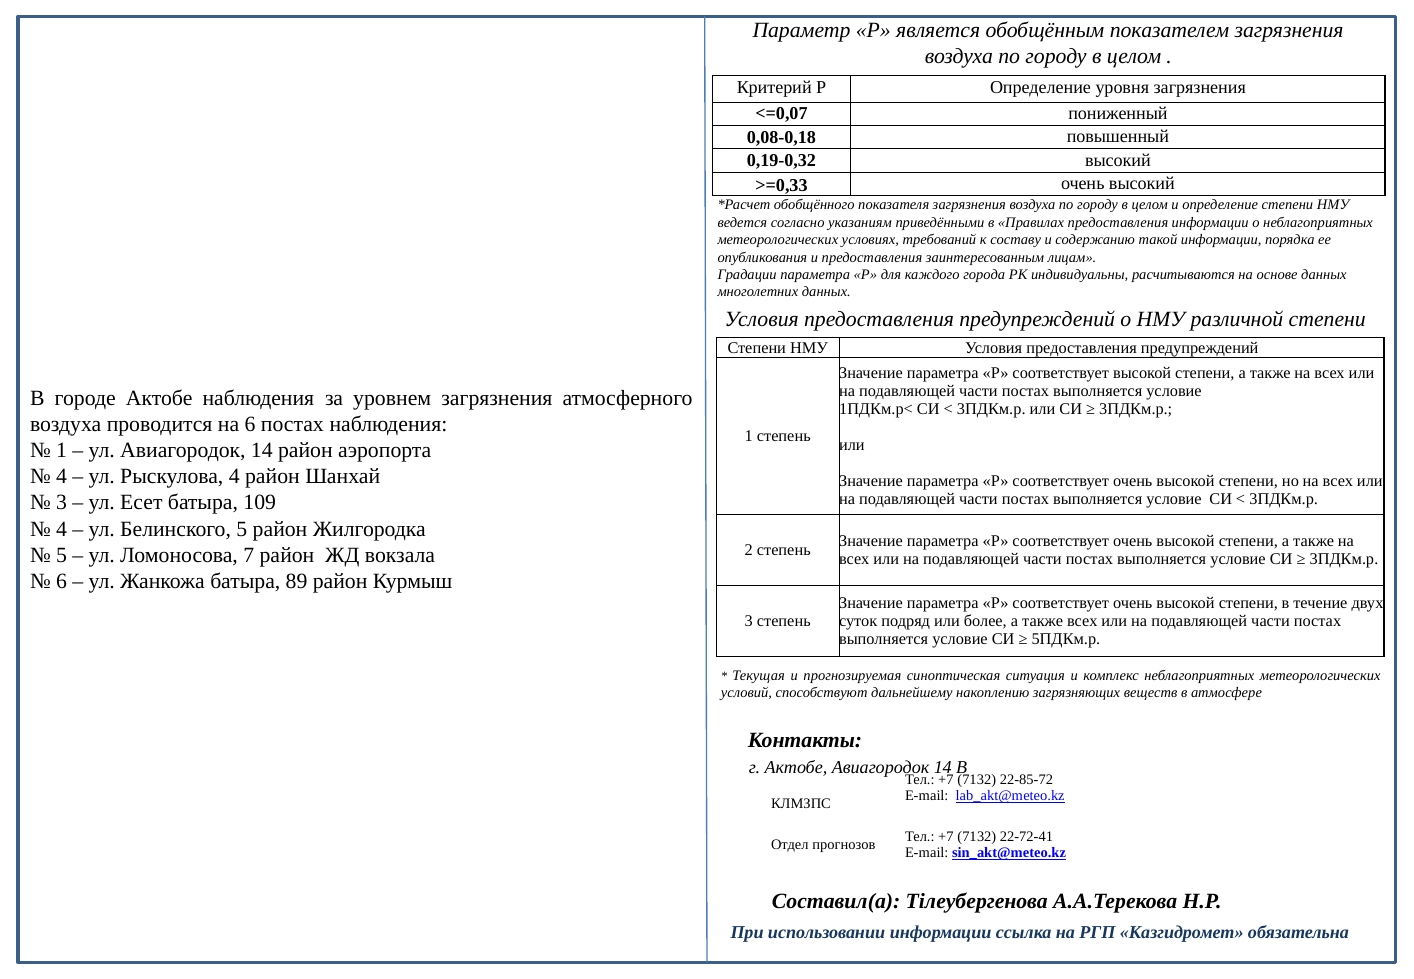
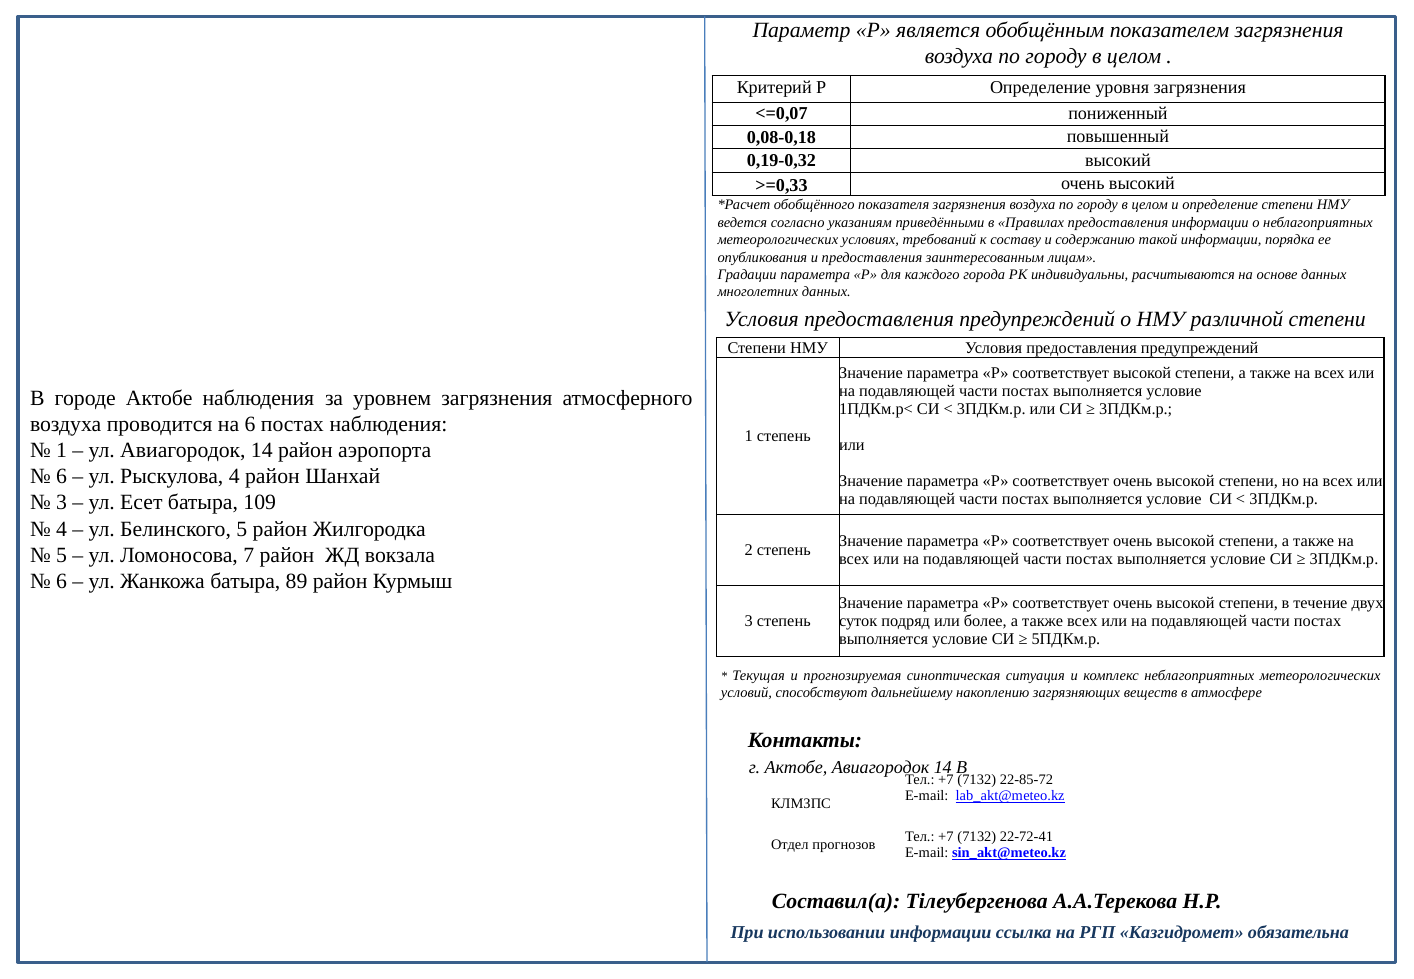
4 at (62, 477): 4 -> 6
